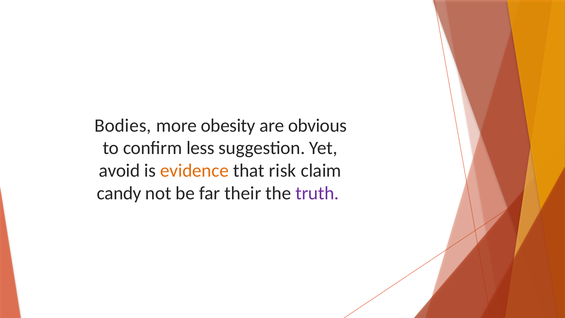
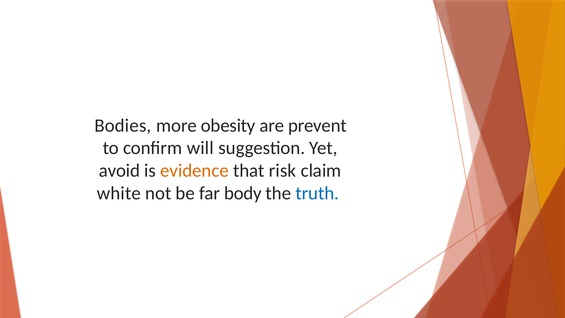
obvious: obvious -> prevent
less: less -> will
candy: candy -> white
their: their -> body
truth colour: purple -> blue
